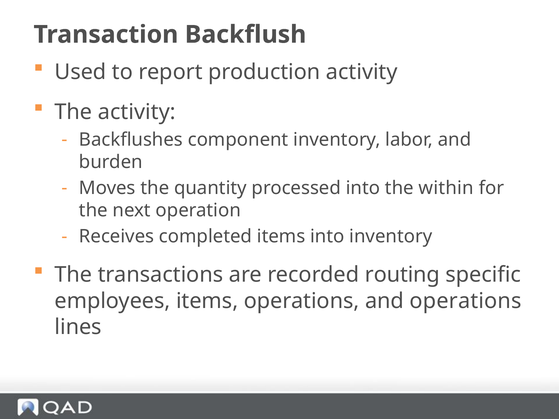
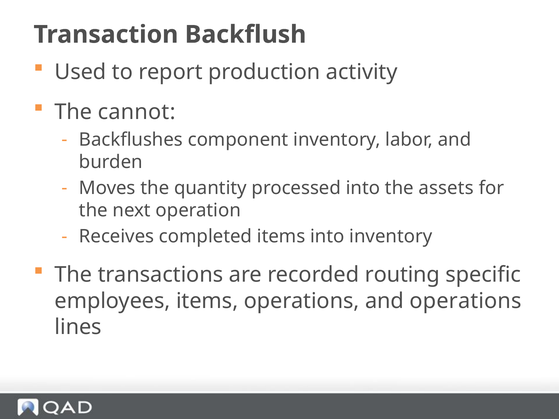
The activity: activity -> cannot
within: within -> assets
